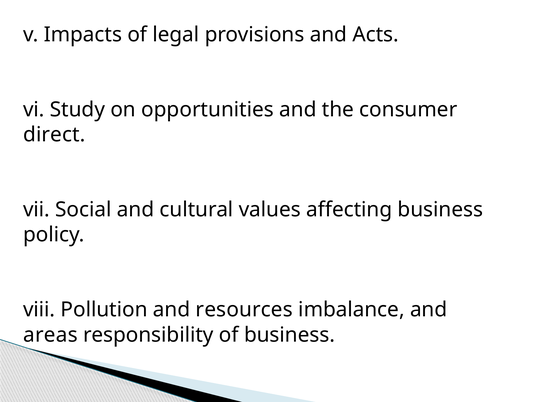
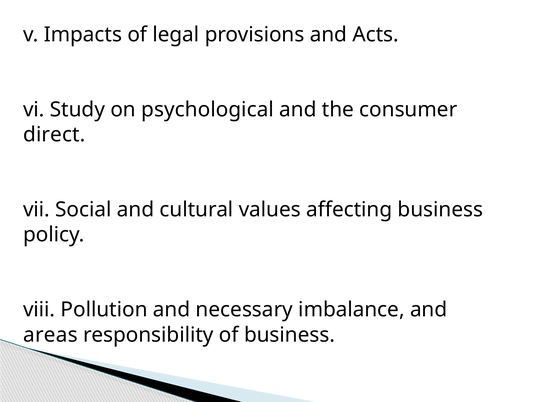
opportunities: opportunities -> psychological
resources: resources -> necessary
